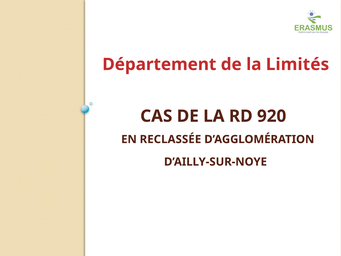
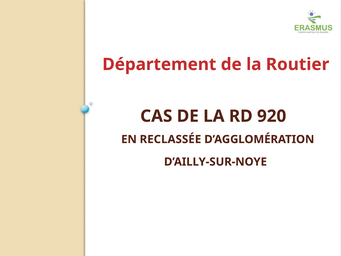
Limités: Limités -> Routier
